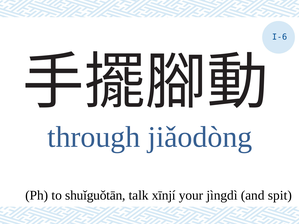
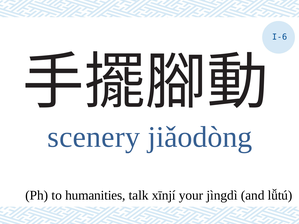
through: through -> scenery
shuǐguǒtān: shuǐguǒtān -> humanities
spit: spit -> lǚtú
